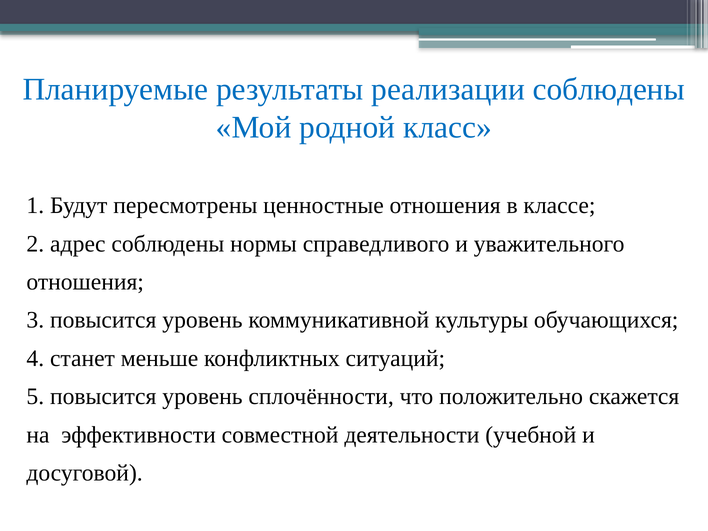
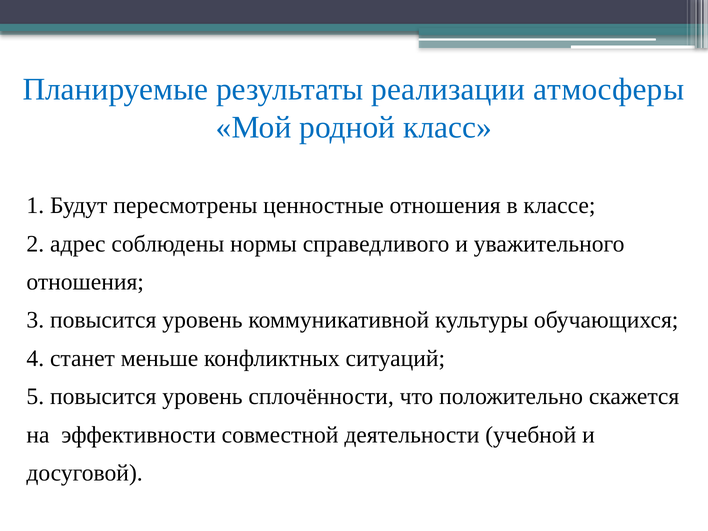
реализации соблюдены: соблюдены -> атмосферы
